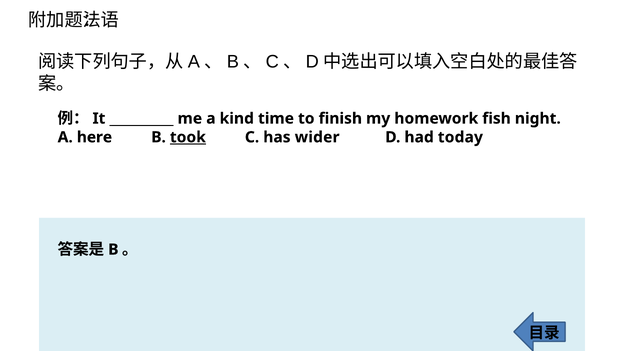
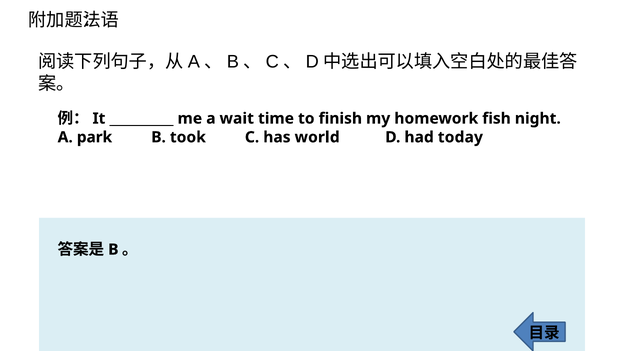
kind: kind -> wait
here: here -> park
took underline: present -> none
wider: wider -> world
